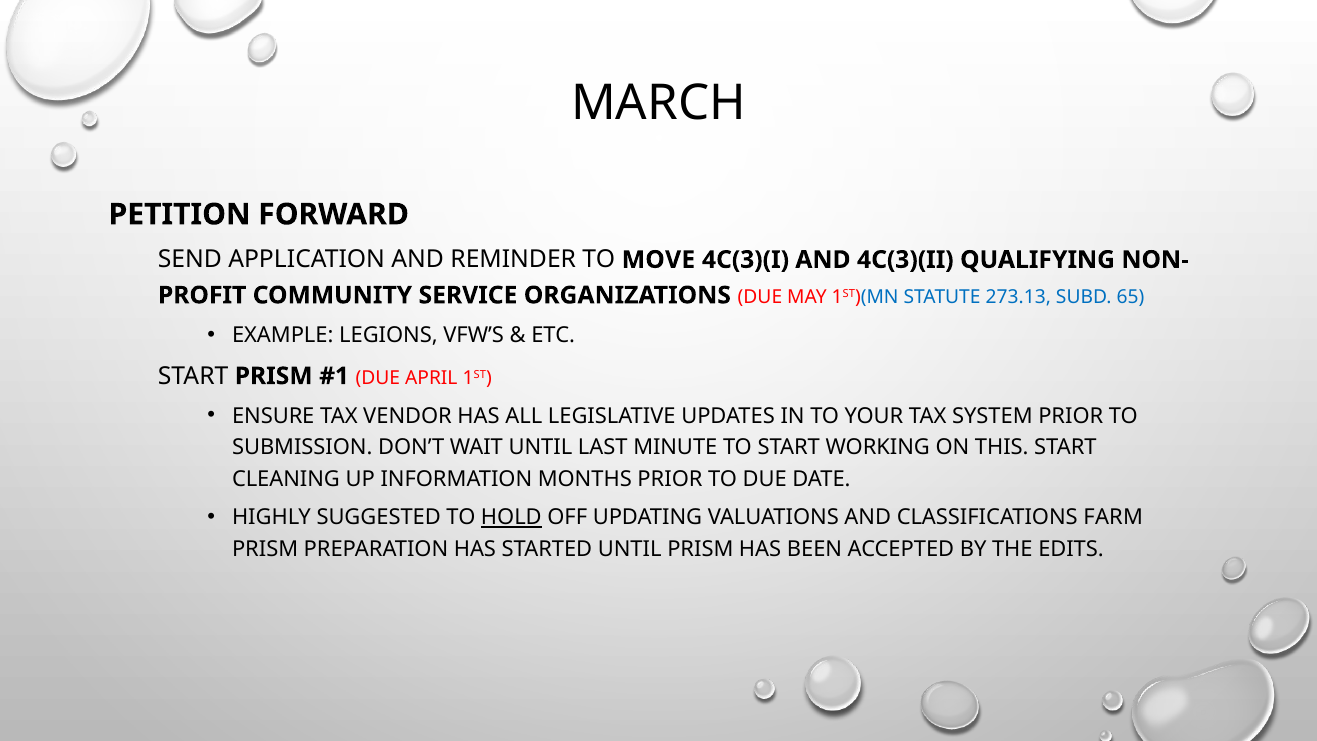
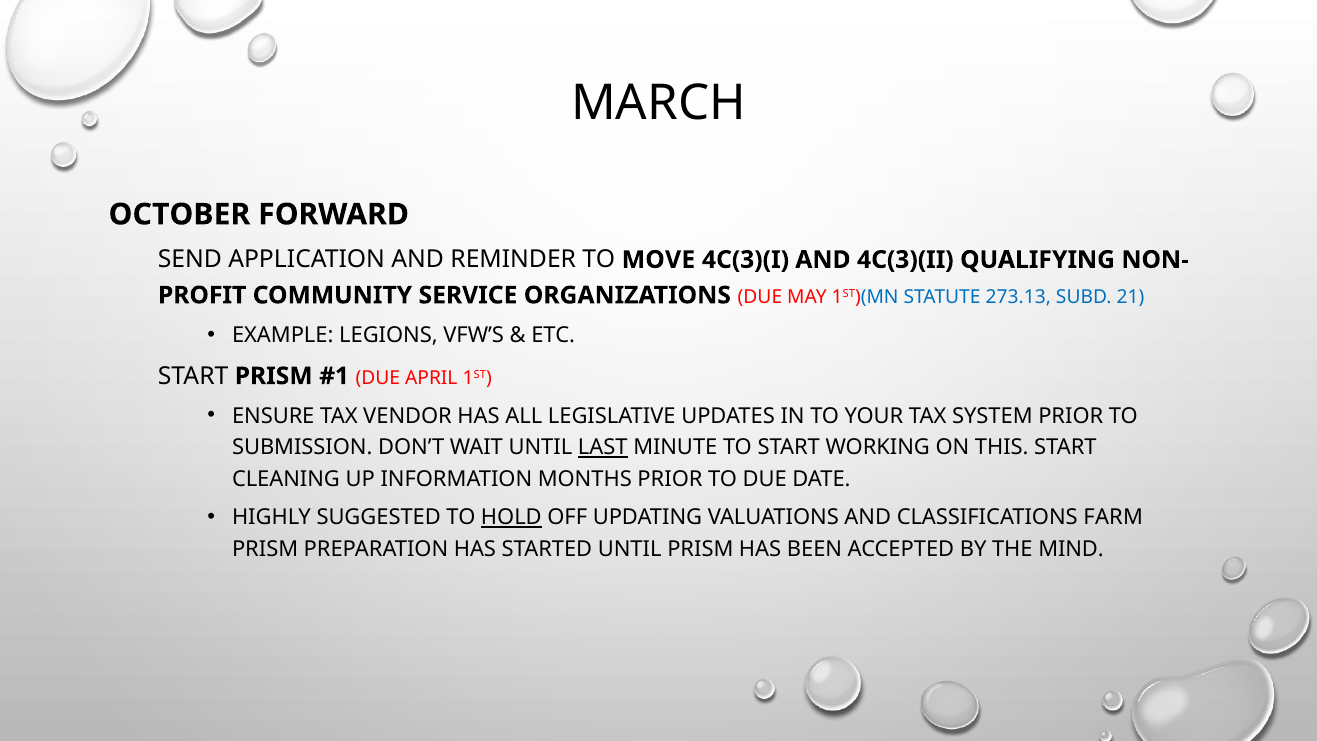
PETITION: PETITION -> OCTOBER
65: 65 -> 21
LAST underline: none -> present
EDITS: EDITS -> MIND
